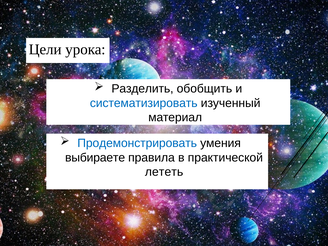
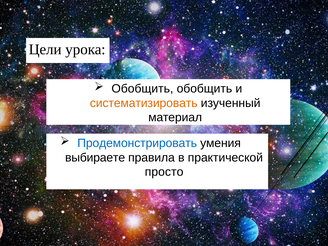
Разделить at (142, 89): Разделить -> Обобщить
систематизировать colour: blue -> orange
лететь: лететь -> просто
